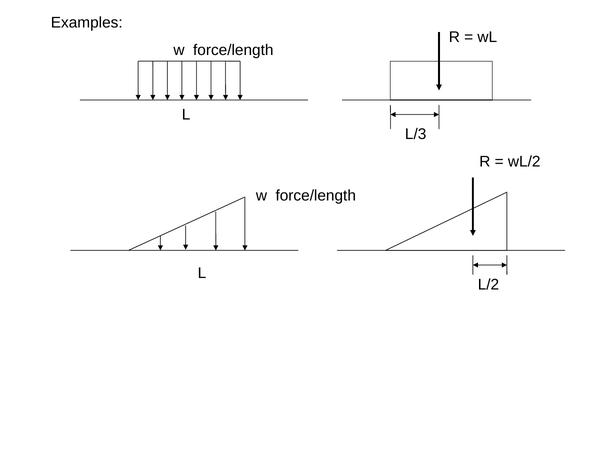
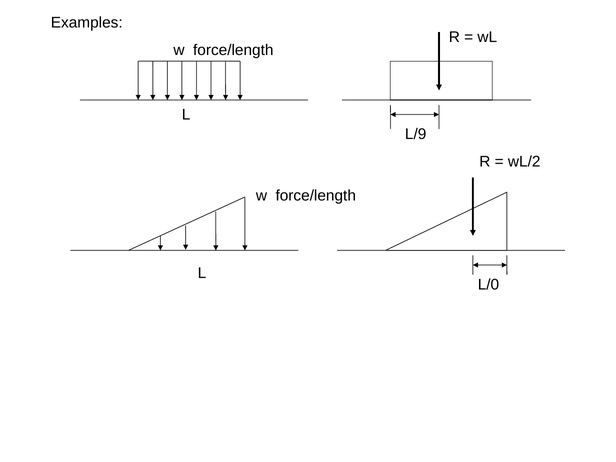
L/3: L/3 -> L/9
L/2: L/2 -> L/0
